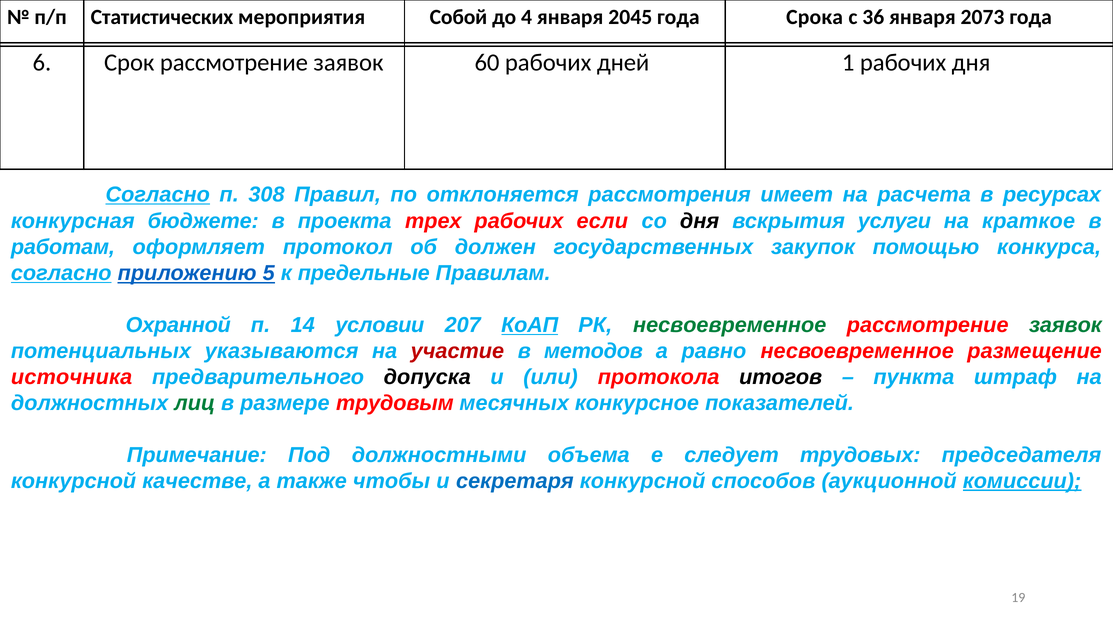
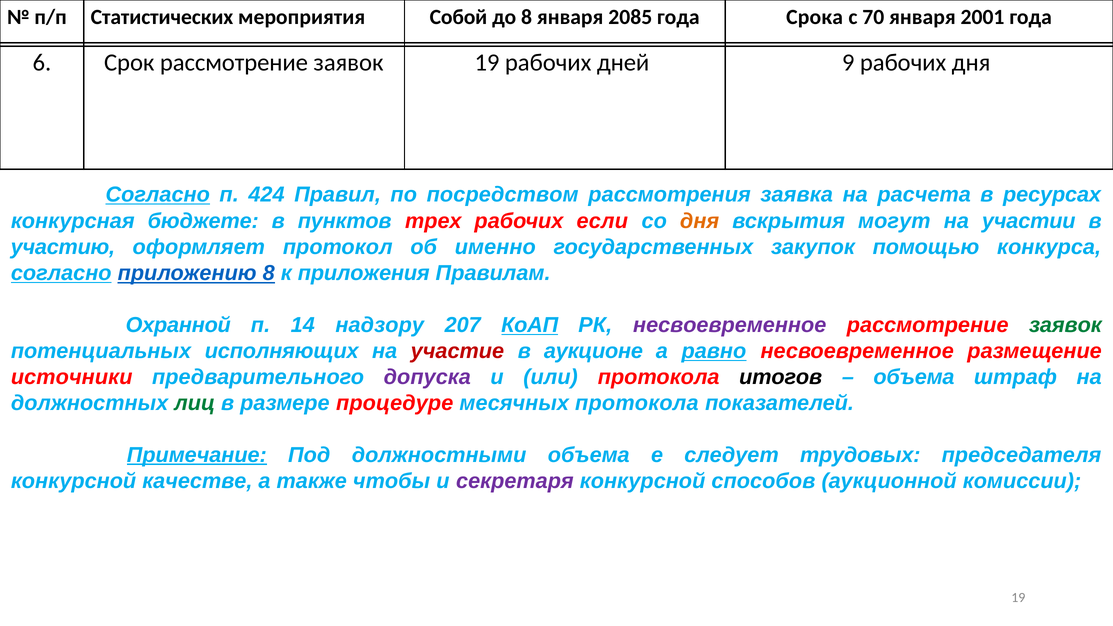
до 4: 4 -> 8
2045: 2045 -> 2085
36: 36 -> 70
2073: 2073 -> 2001
заявок 60: 60 -> 19
1: 1 -> 9
308: 308 -> 424
отклоняется: отклоняется -> посредством
имеет: имеет -> заявка
проекта: проекта -> пунктов
дня at (700, 221) colour: black -> orange
услуги: услуги -> могут
краткое: краткое -> участии
работам: работам -> участию
должен: должен -> именно
приложению 5: 5 -> 8
предельные: предельные -> приложения
условии: условии -> надзору
несвоевременное at (730, 325) colour: green -> purple
указываются: указываются -> исполняющих
методов: методов -> аукционе
равно underline: none -> present
источника: источника -> источники
допуска colour: black -> purple
пункта at (914, 377): пункта -> объема
трудовым: трудовым -> процедуре
месячных конкурсное: конкурсное -> протокола
Примечание underline: none -> present
секретаря colour: blue -> purple
комиссии underline: present -> none
